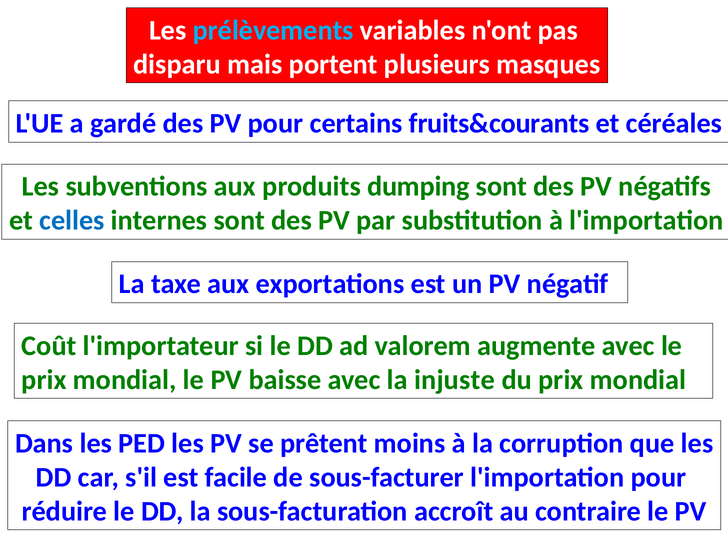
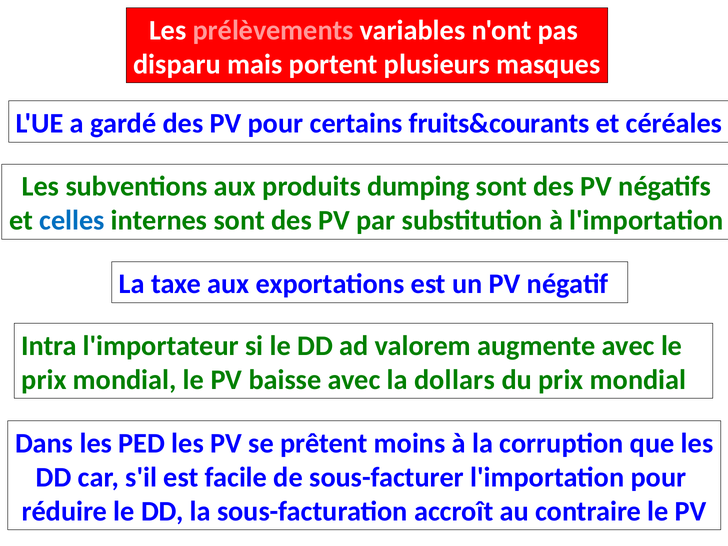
prélèvements colour: light blue -> pink
Coût: Coût -> Intra
injuste: injuste -> dollars
